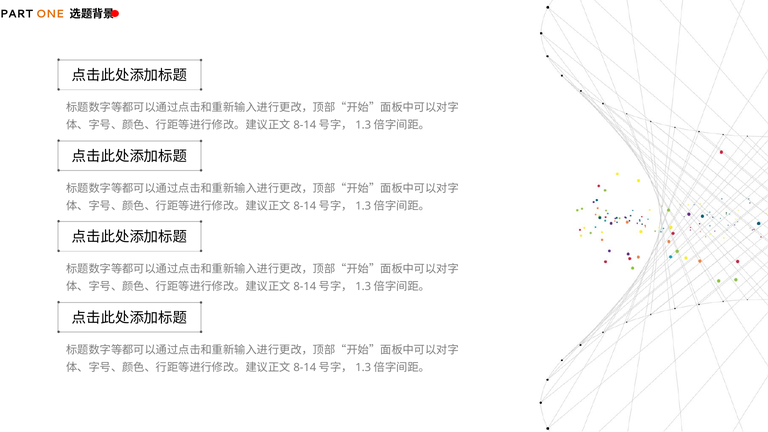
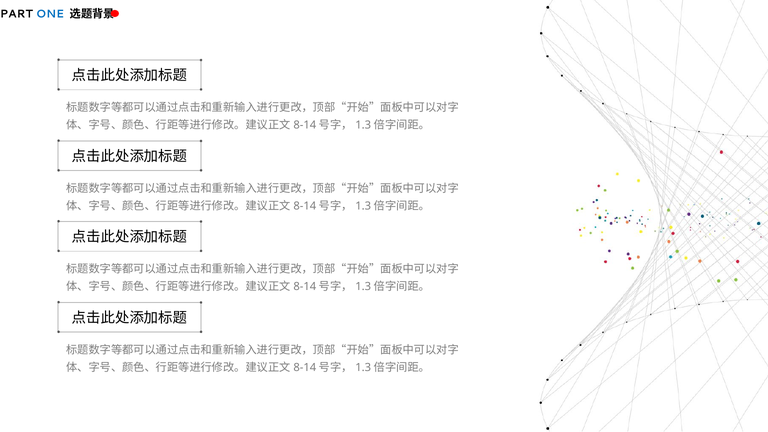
ONE colour: orange -> blue
